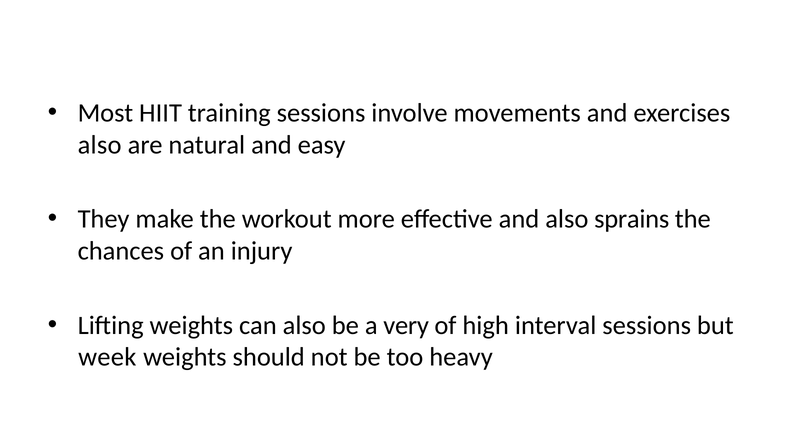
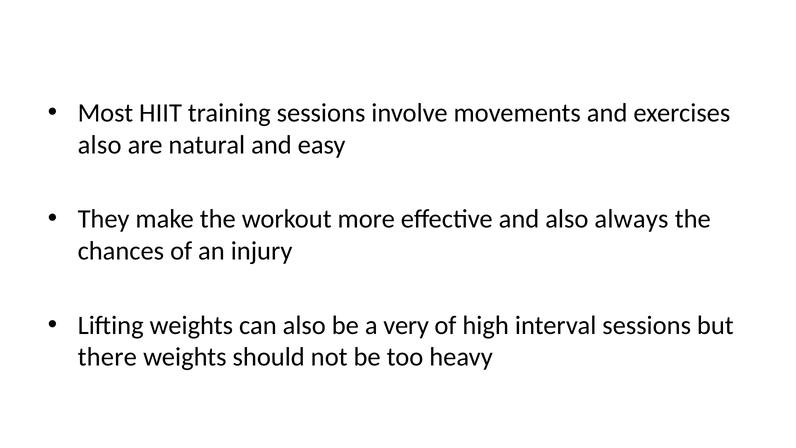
sprains: sprains -> always
week: week -> there
